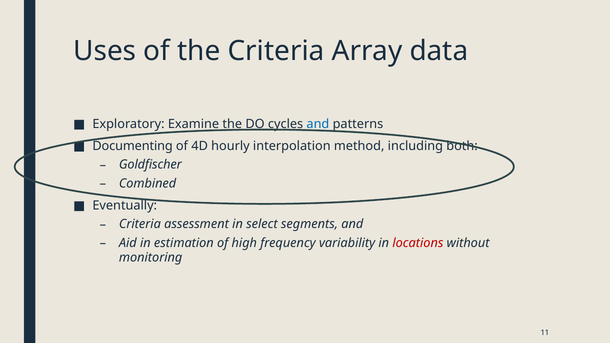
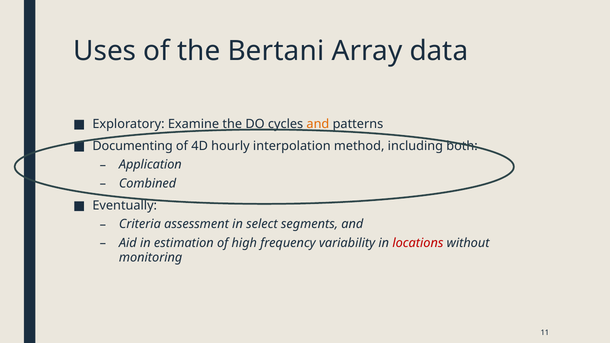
the Criteria: Criteria -> Bertani
and at (318, 124) colour: blue -> orange
Goldfischer: Goldfischer -> Application
